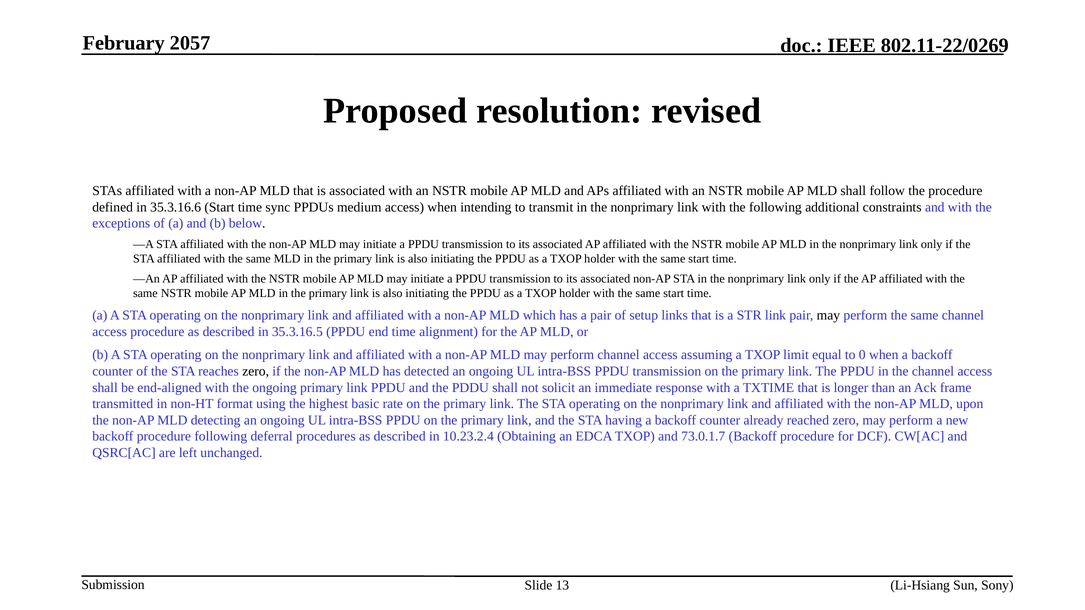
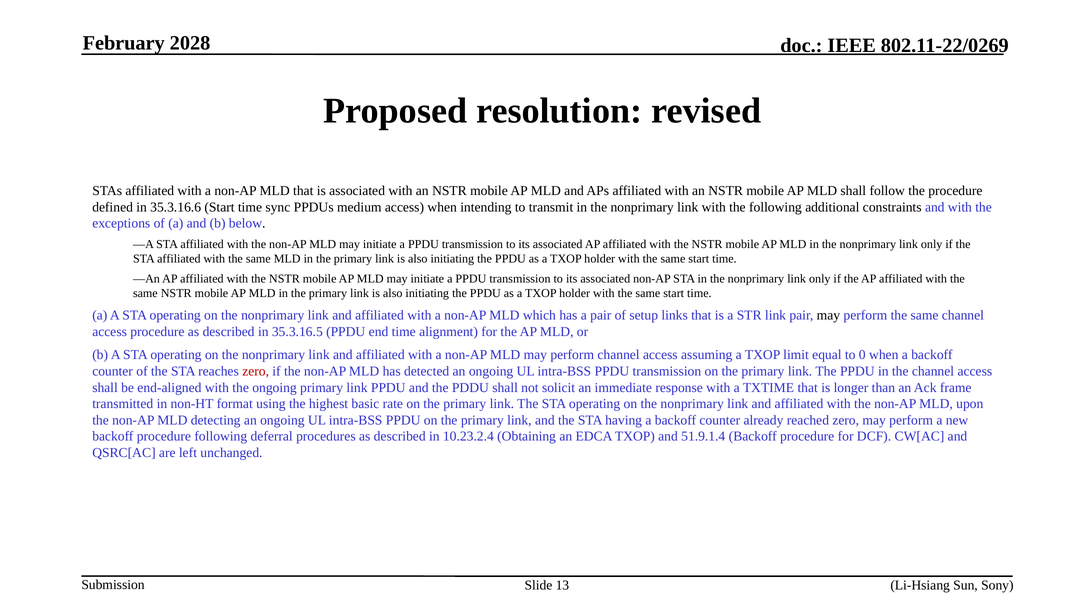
2057: 2057 -> 2028
zero at (256, 371) colour: black -> red
73.0.1.7: 73.0.1.7 -> 51.9.1.4
